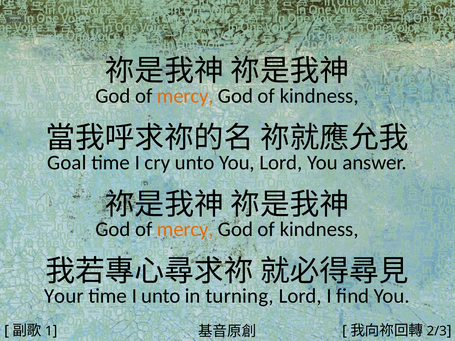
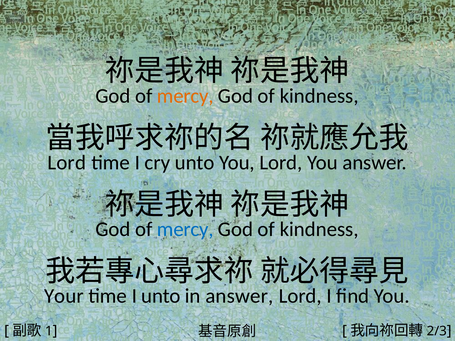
Goal at (67, 163): Goal -> Lord
mercy at (185, 229) colour: orange -> blue
in turning: turning -> answer
